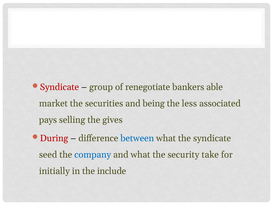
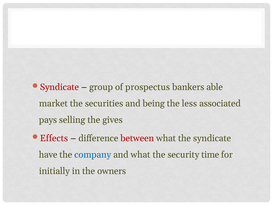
renegotiate: renegotiate -> prospectus
During: During -> Effects
between colour: blue -> red
seed: seed -> have
take: take -> time
include: include -> owners
